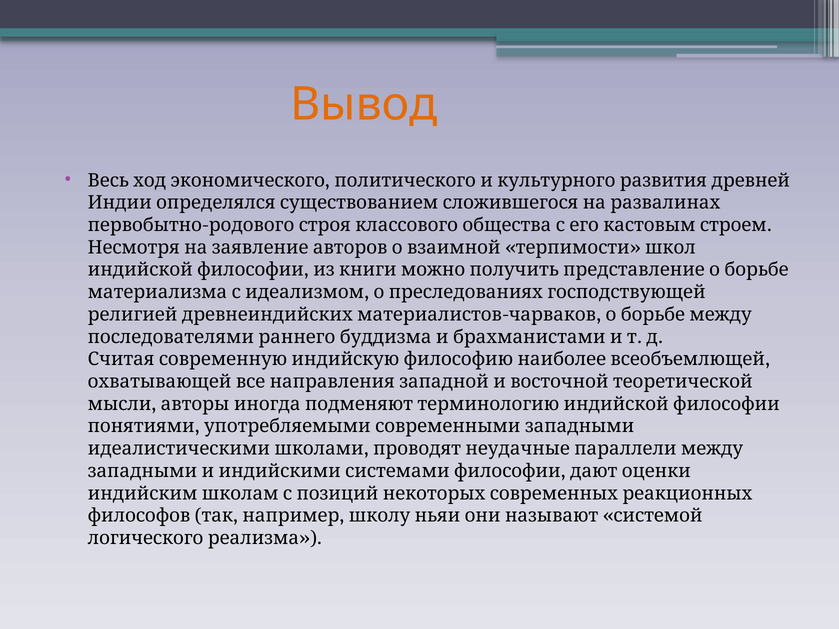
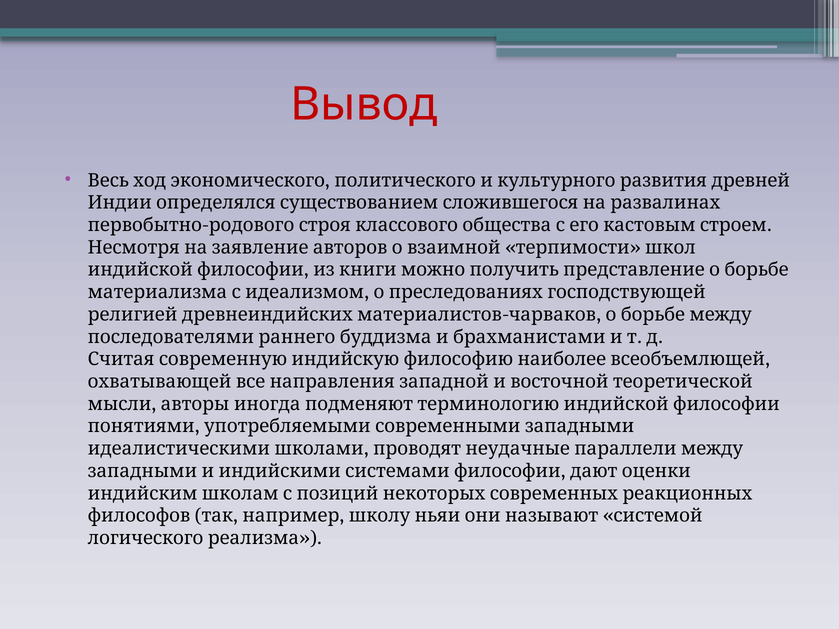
Вывод colour: orange -> red
